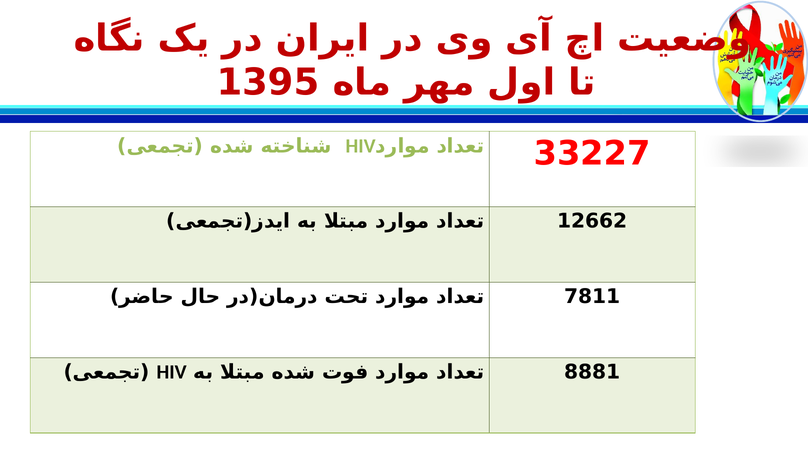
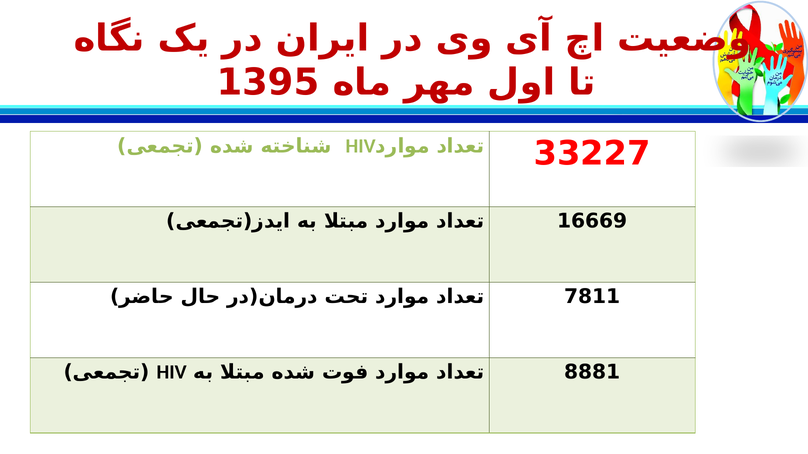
12662: 12662 -> 16669
